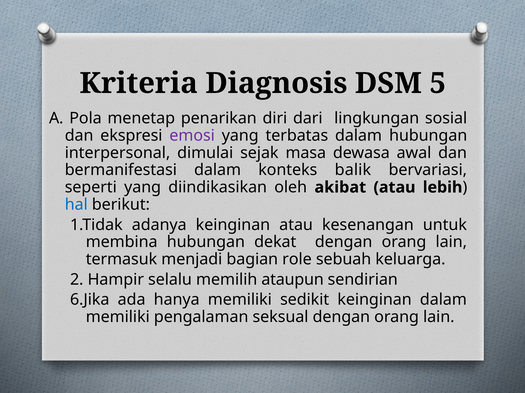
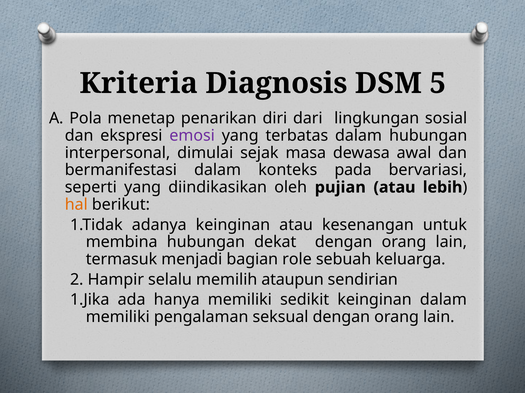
balik: balik -> pada
akibat: akibat -> pujian
hal colour: blue -> orange
6.Jika: 6.Jika -> 1.Jika
